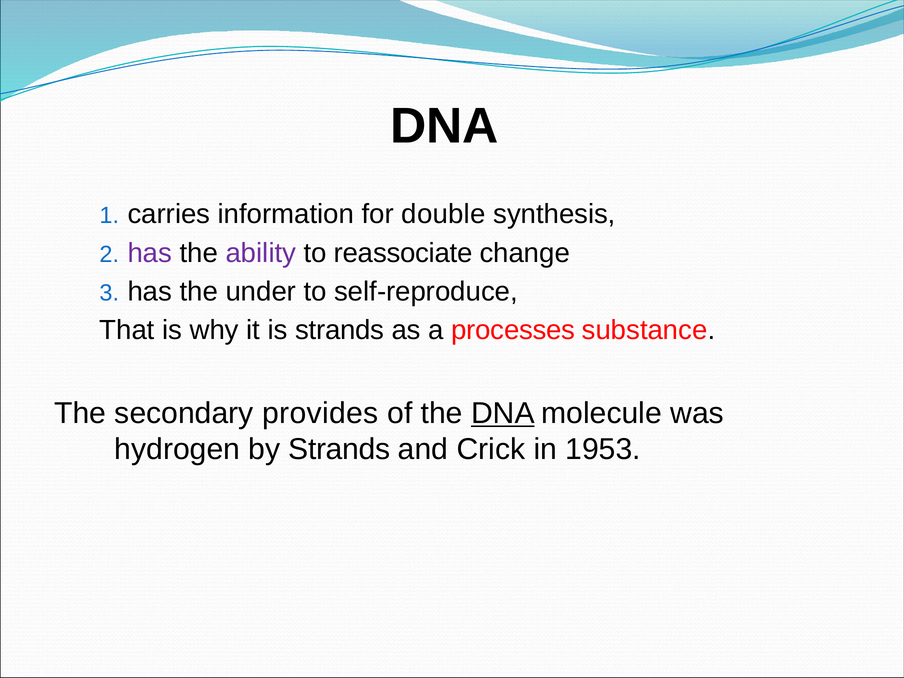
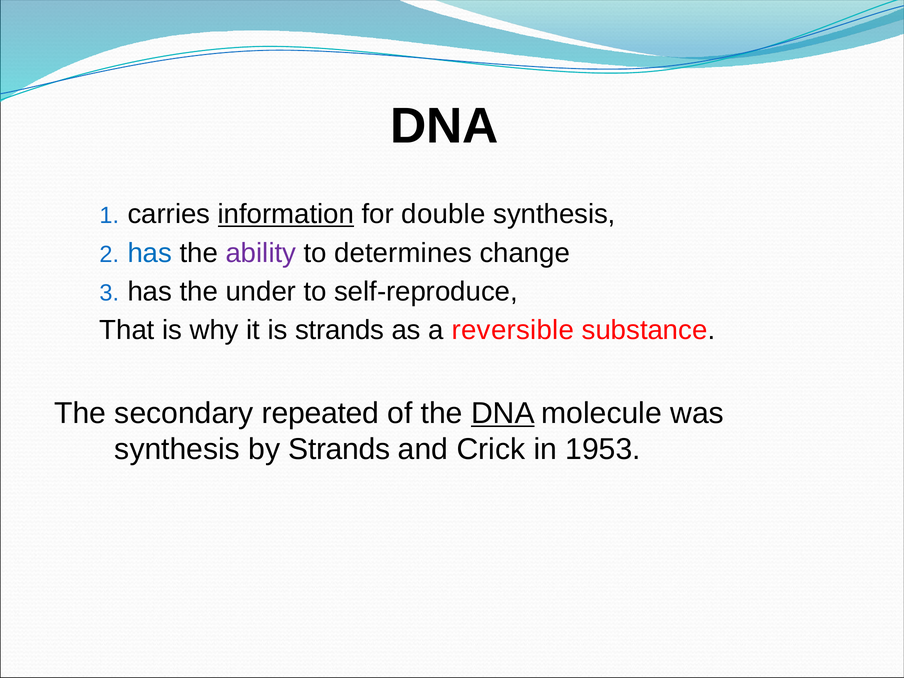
information underline: none -> present
has at (150, 253) colour: purple -> blue
reassociate: reassociate -> determines
processes: processes -> reversible
provides: provides -> repeated
hydrogen at (177, 449): hydrogen -> synthesis
